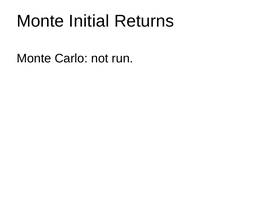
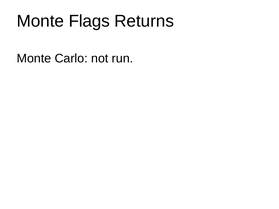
Initial: Initial -> Flags
